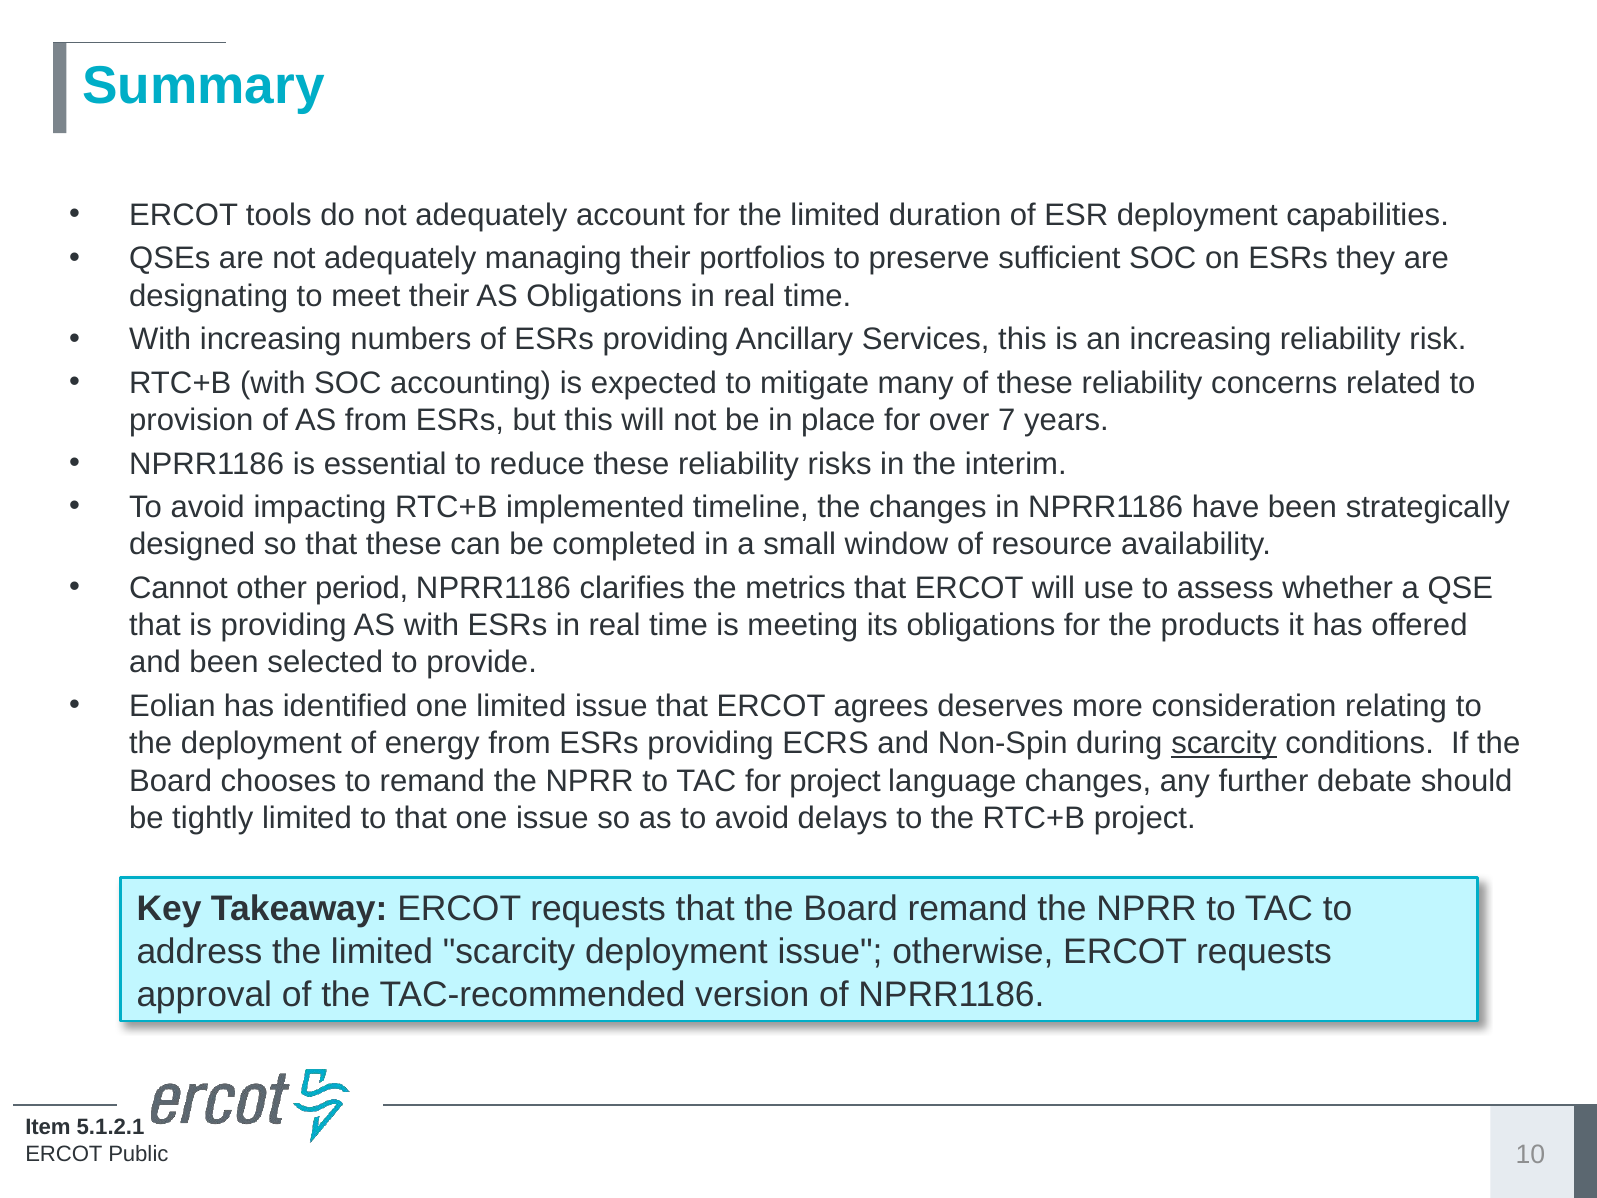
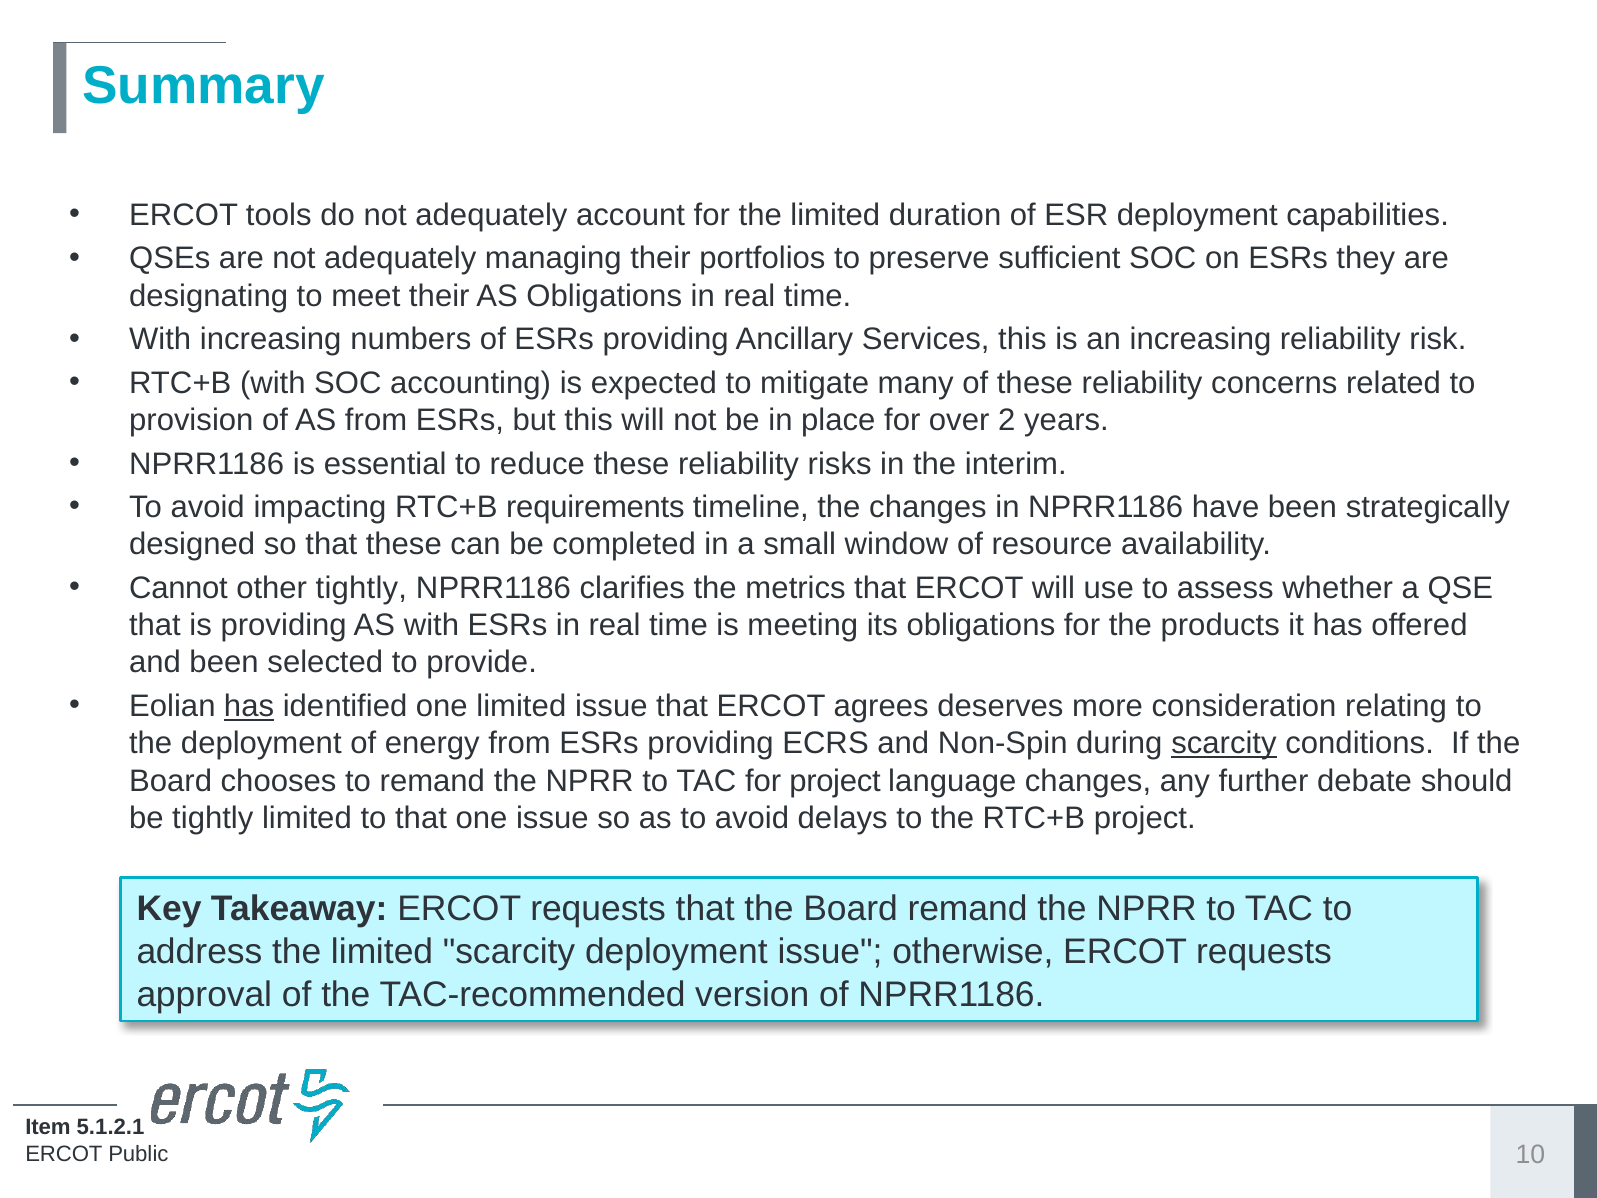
7: 7 -> 2
implemented: implemented -> requirements
other period: period -> tightly
has at (249, 706) underline: none -> present
